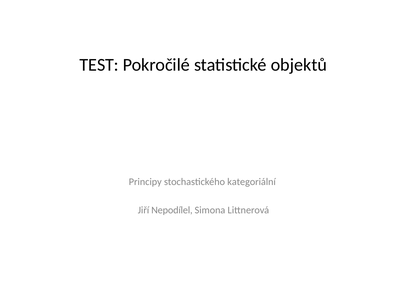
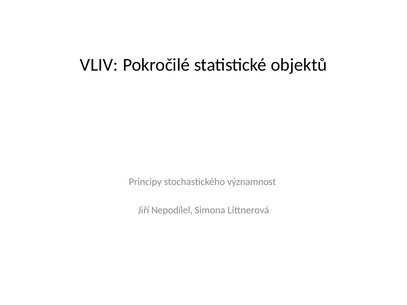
TEST: TEST -> VLIV
kategoriální: kategoriální -> významnost
